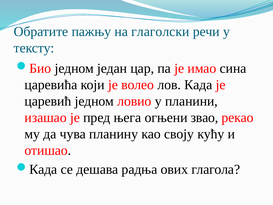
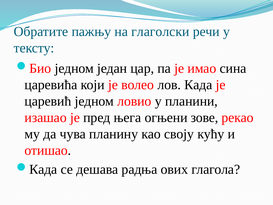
звао: звао -> зове
